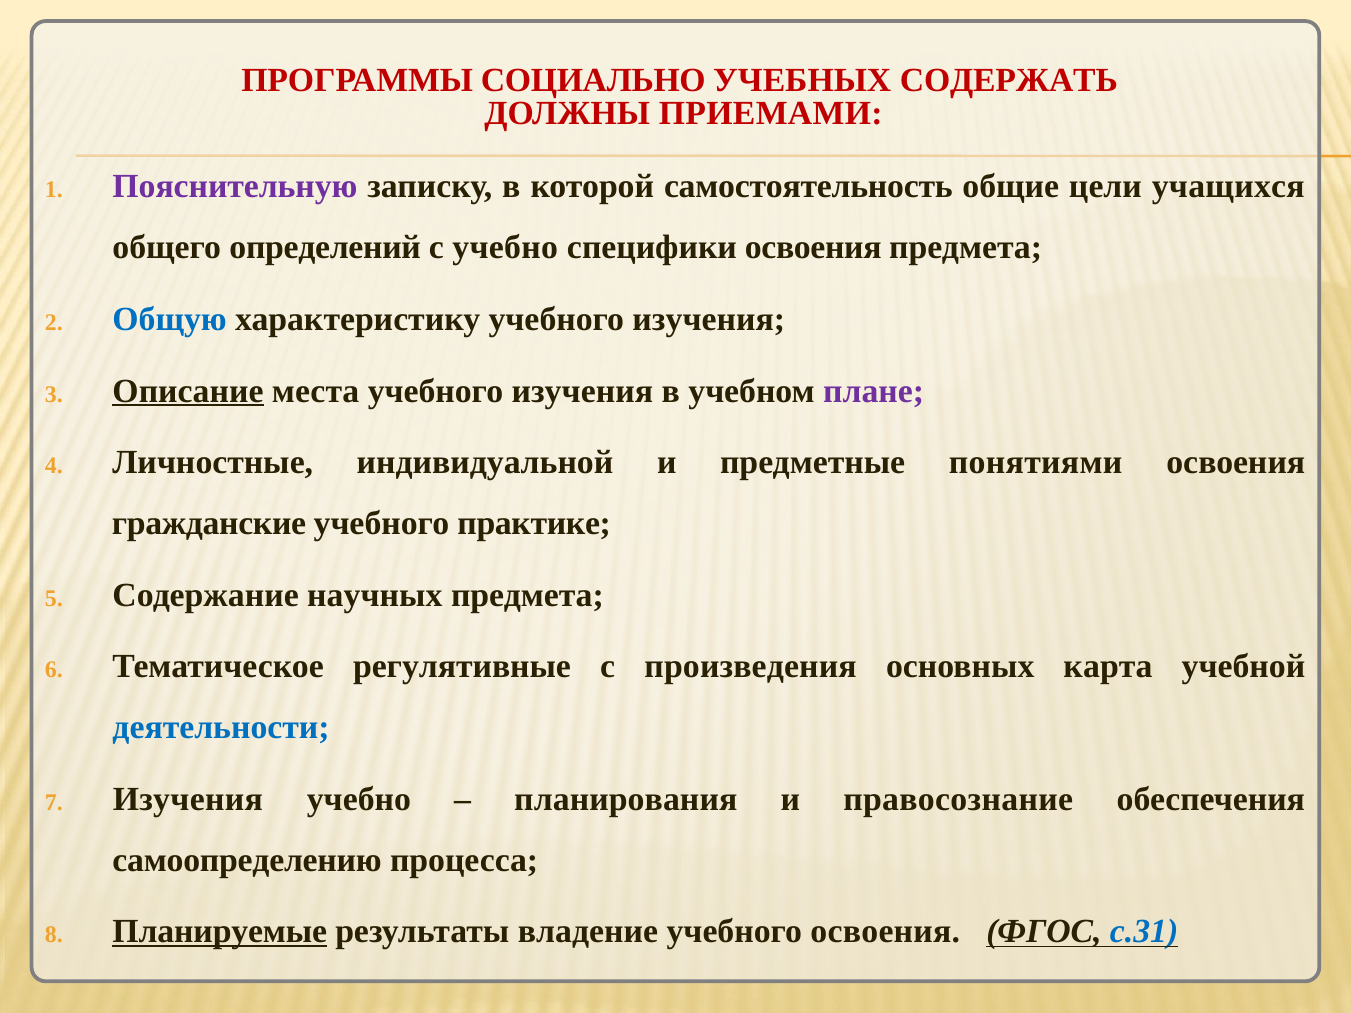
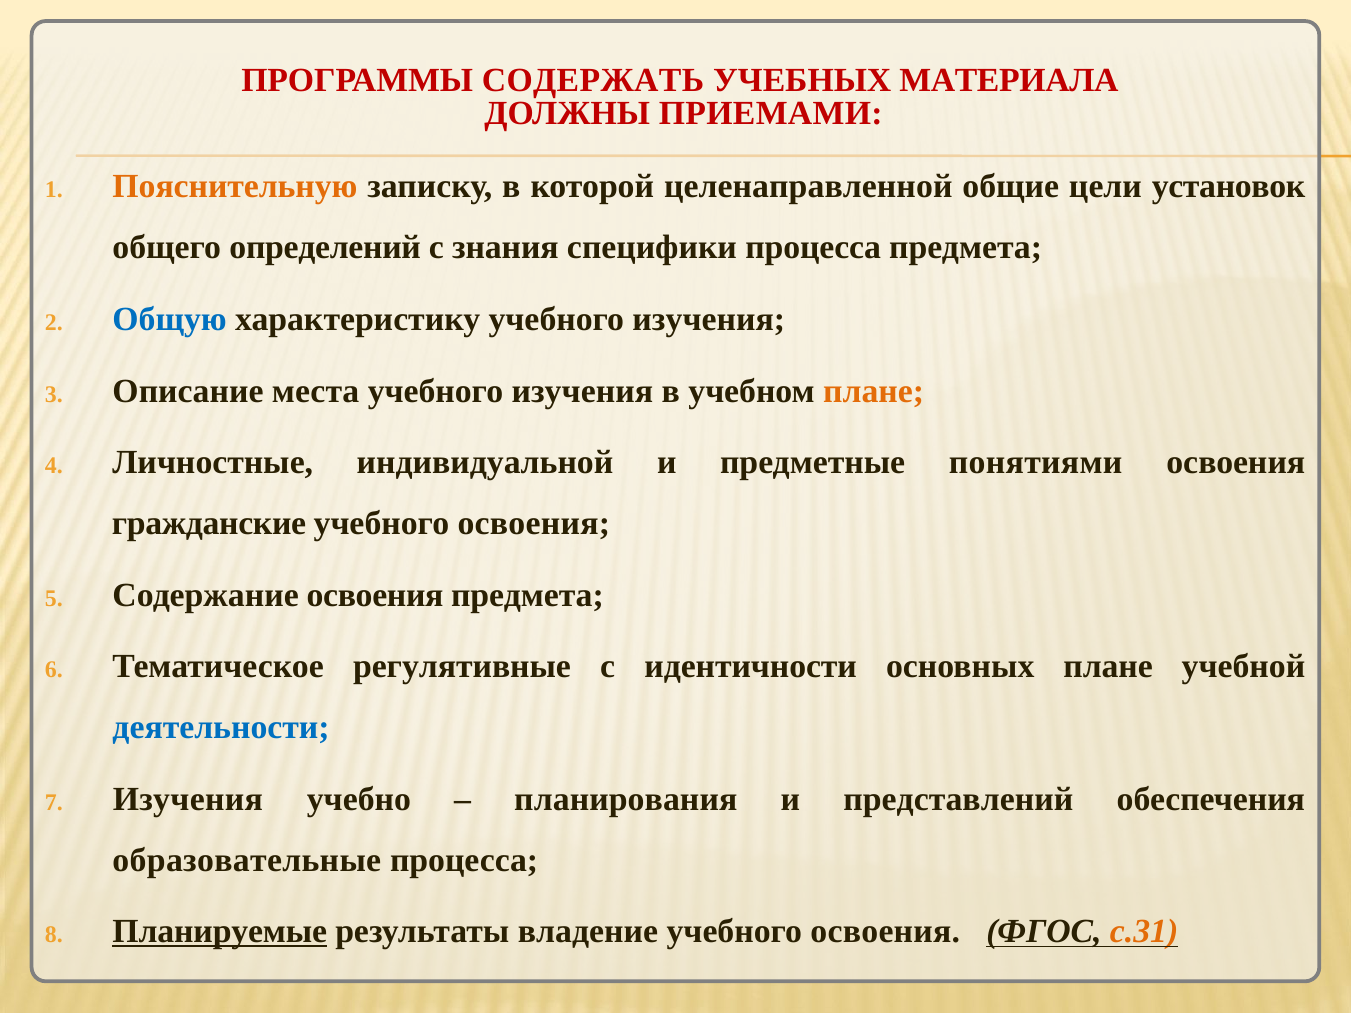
СОЦИАЛЬНО: СОЦИАЛЬНО -> СОДЕРЖАТЬ
СОДЕРЖАТЬ: СОДЕРЖАТЬ -> МАТЕРИАЛА
Пояснительную colour: purple -> orange
самостоятельность: самостоятельность -> целенаправленной
учащихся: учащихся -> установок
с учебно: учебно -> знания
специфики освоения: освоения -> процесса
Описание underline: present -> none
плане at (874, 391) colour: purple -> orange
практике at (534, 523): практике -> освоения
Содержание научных: научных -> освоения
произведения: произведения -> идентичности
основных карта: карта -> плане
правосознание: правосознание -> представлений
самоопределению: самоопределению -> образовательные
с.31 colour: blue -> orange
